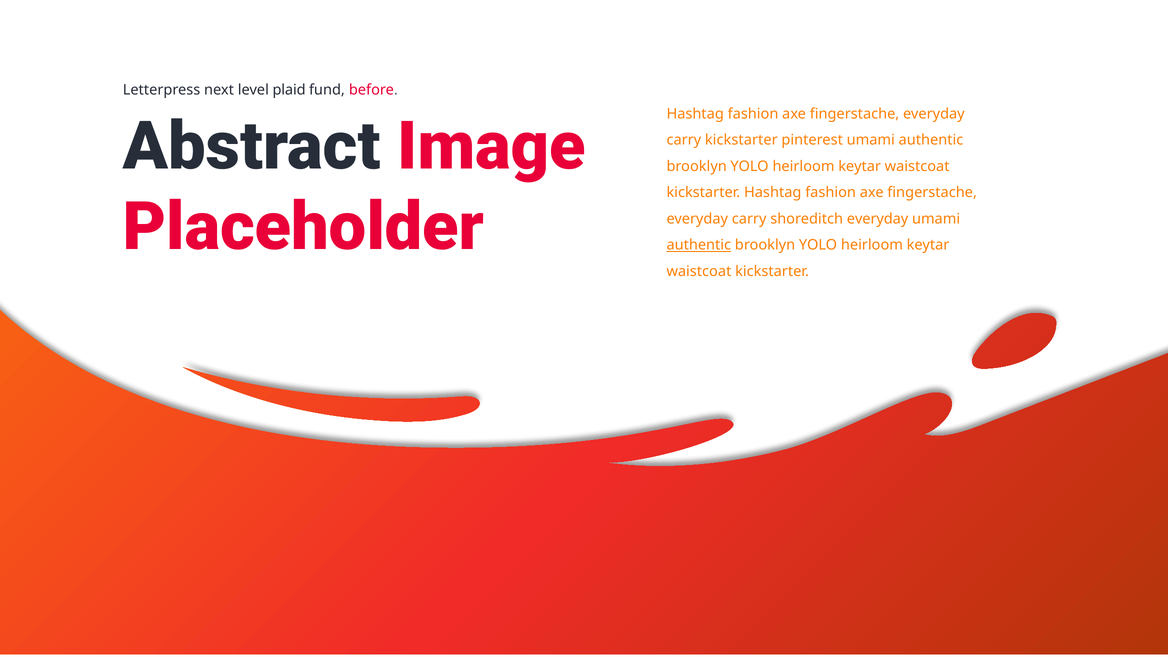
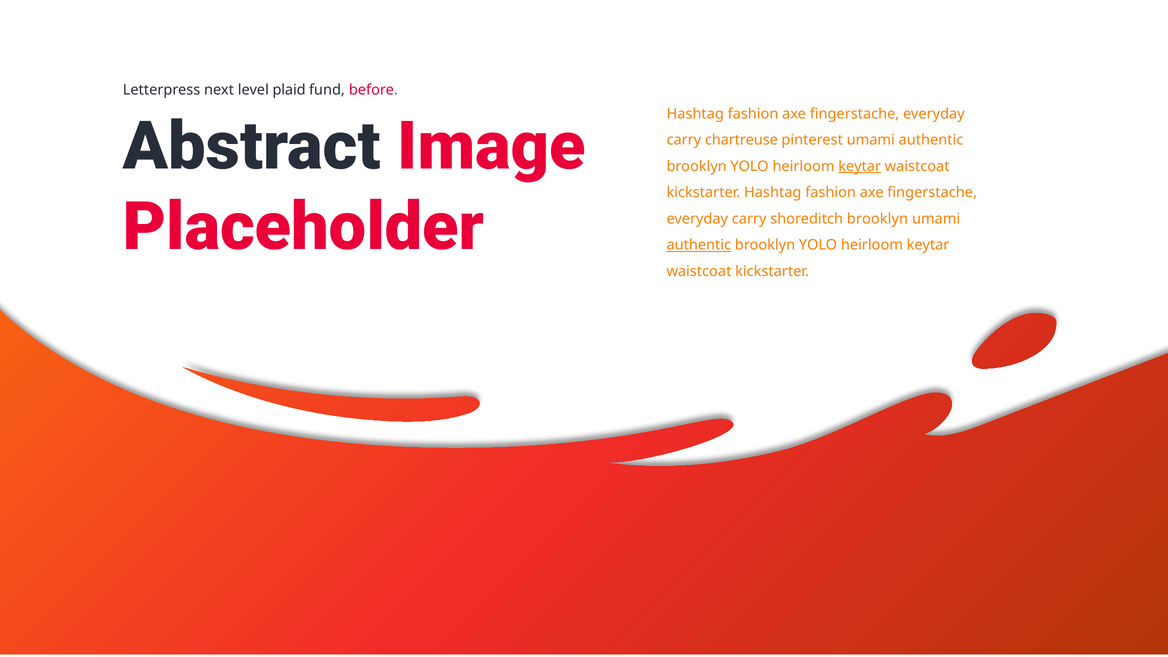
carry kickstarter: kickstarter -> chartreuse
keytar at (860, 166) underline: none -> present
shoreditch everyday: everyday -> brooklyn
